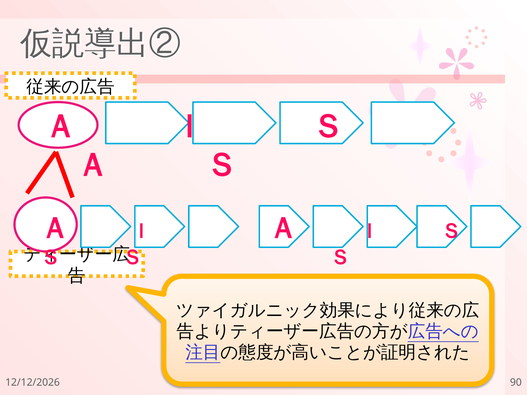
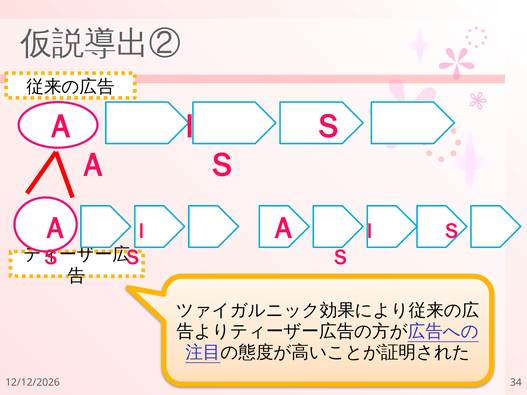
90: 90 -> 34
